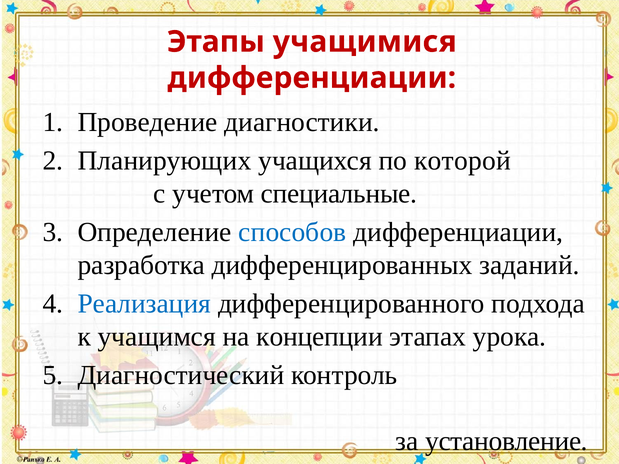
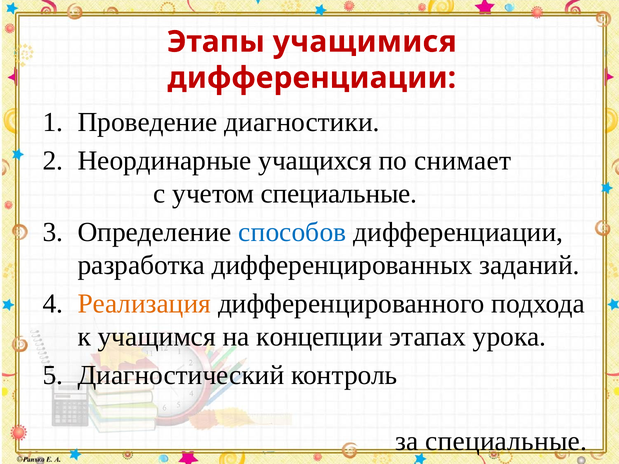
Планирующих: Планирующих -> Неординарные
которой: которой -> снимает
Реализация colour: blue -> orange
за установление: установление -> специальные
